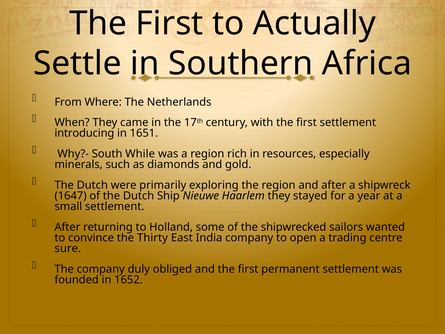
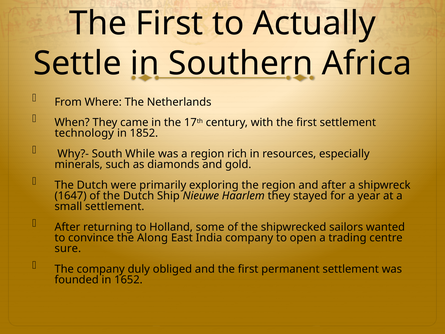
introducing: introducing -> technology
1651: 1651 -> 1852
Thirty: Thirty -> Along
